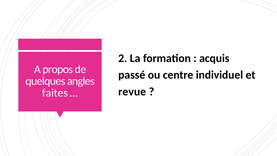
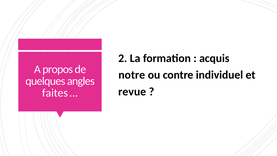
passé: passé -> notre
centre: centre -> contre
